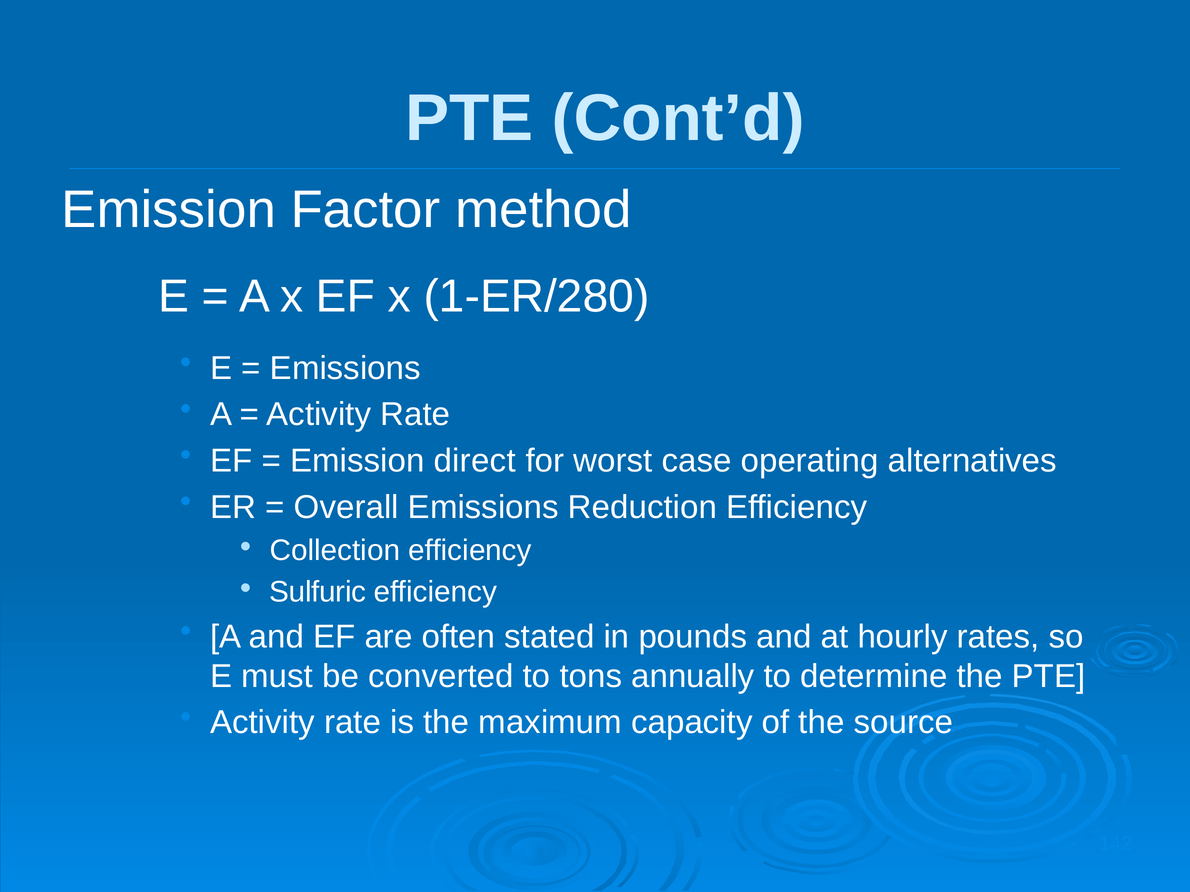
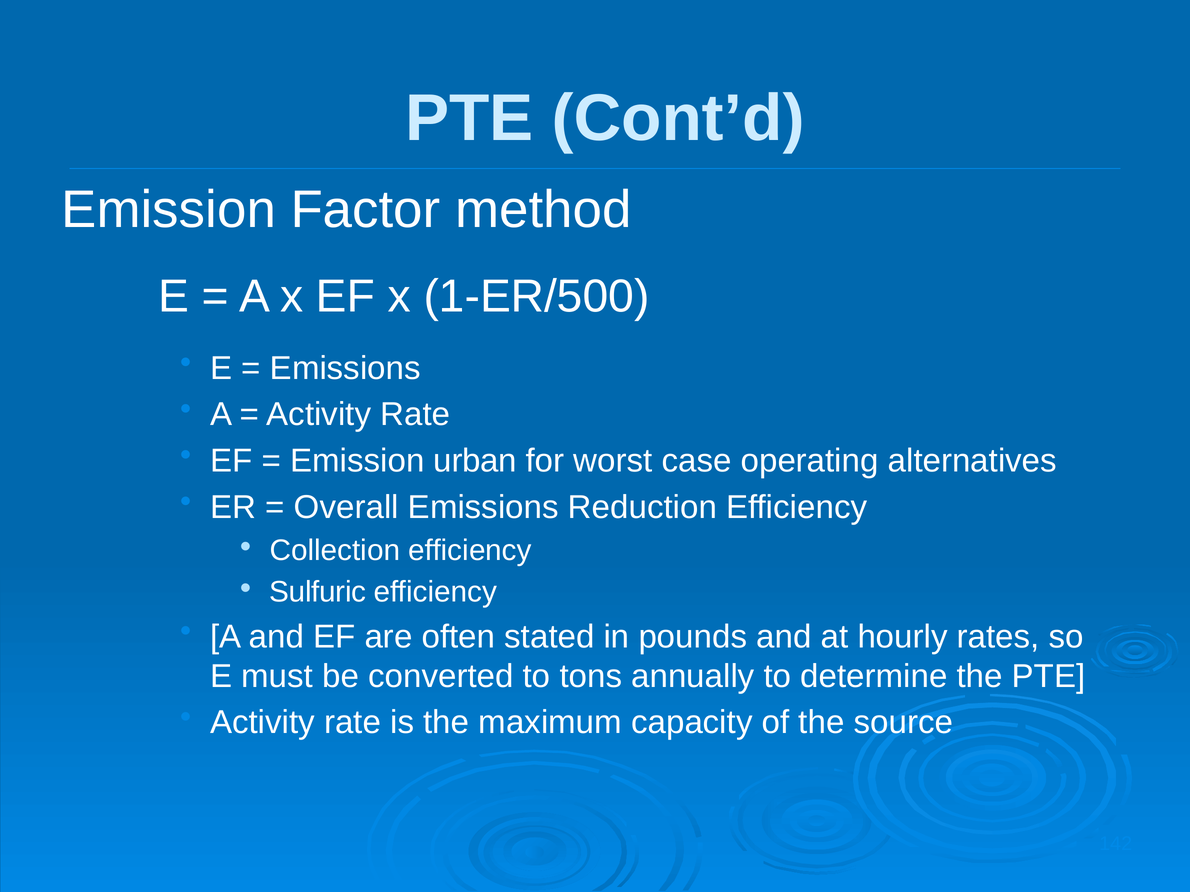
1-ER/280: 1-ER/280 -> 1-ER/500
direct: direct -> urban
